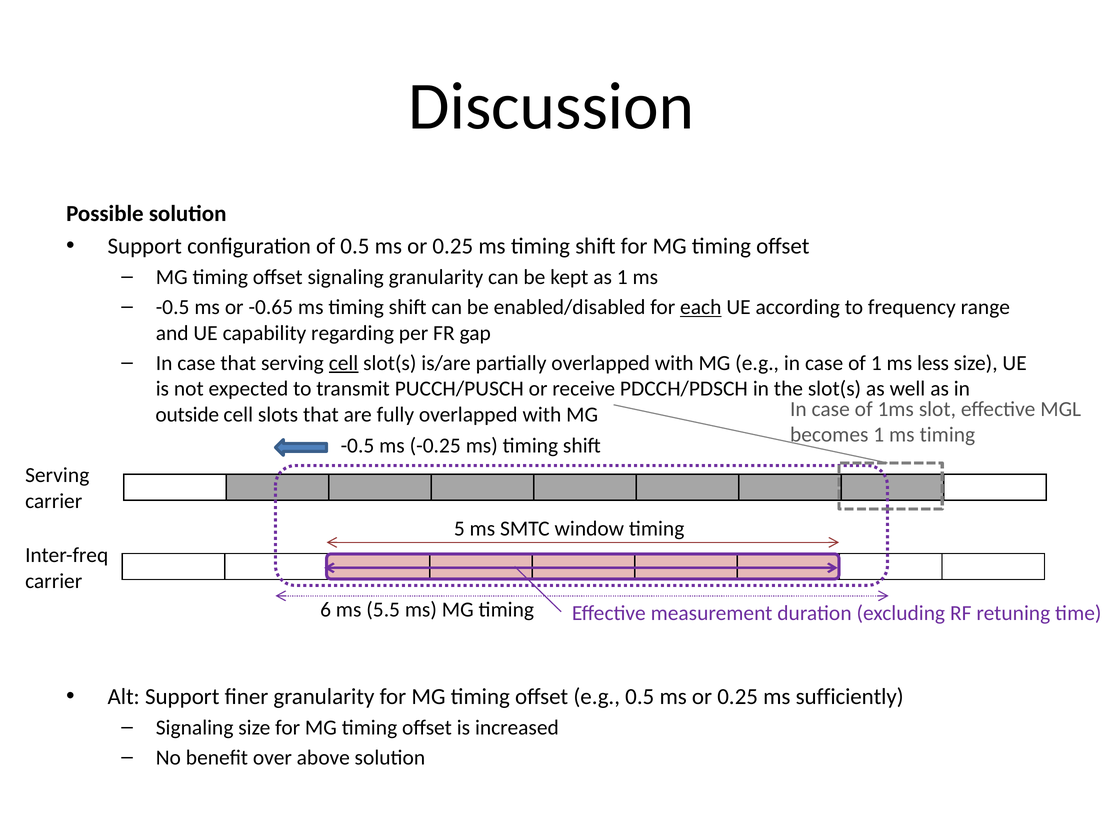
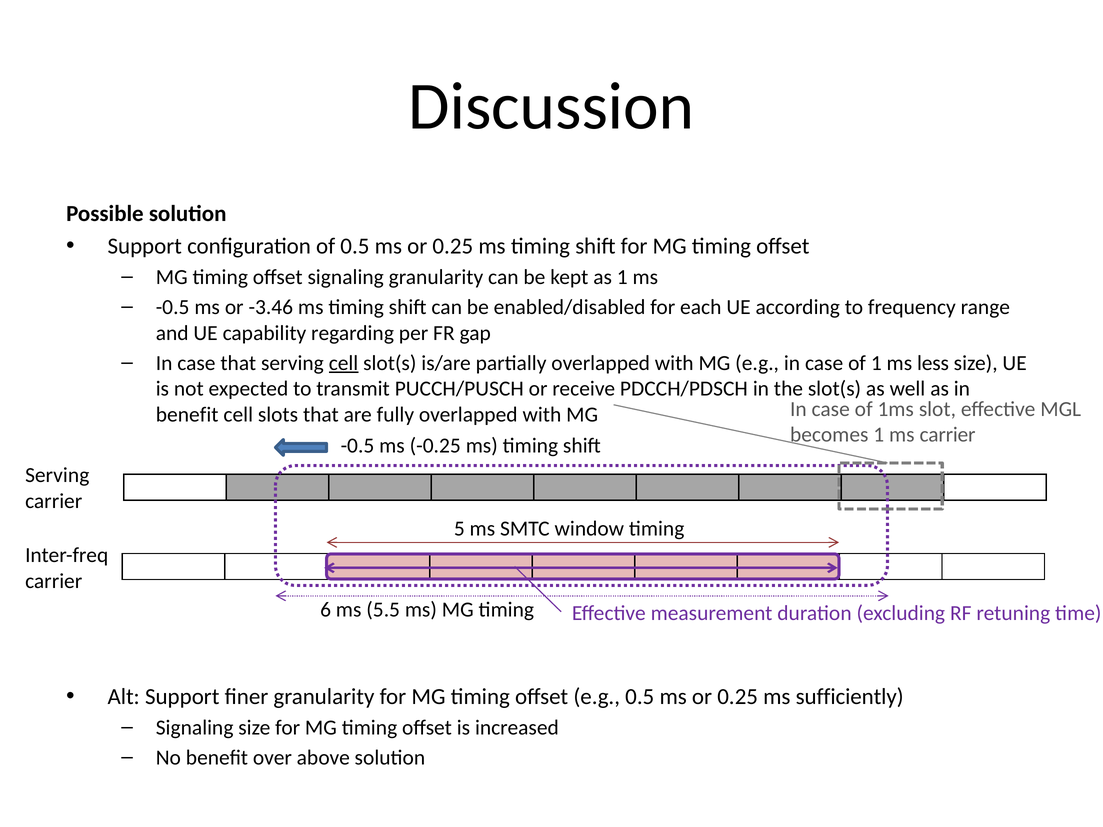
-0.65: -0.65 -> -3.46
each underline: present -> none
outside at (187, 415): outside -> benefit
1 ms timing: timing -> carrier
